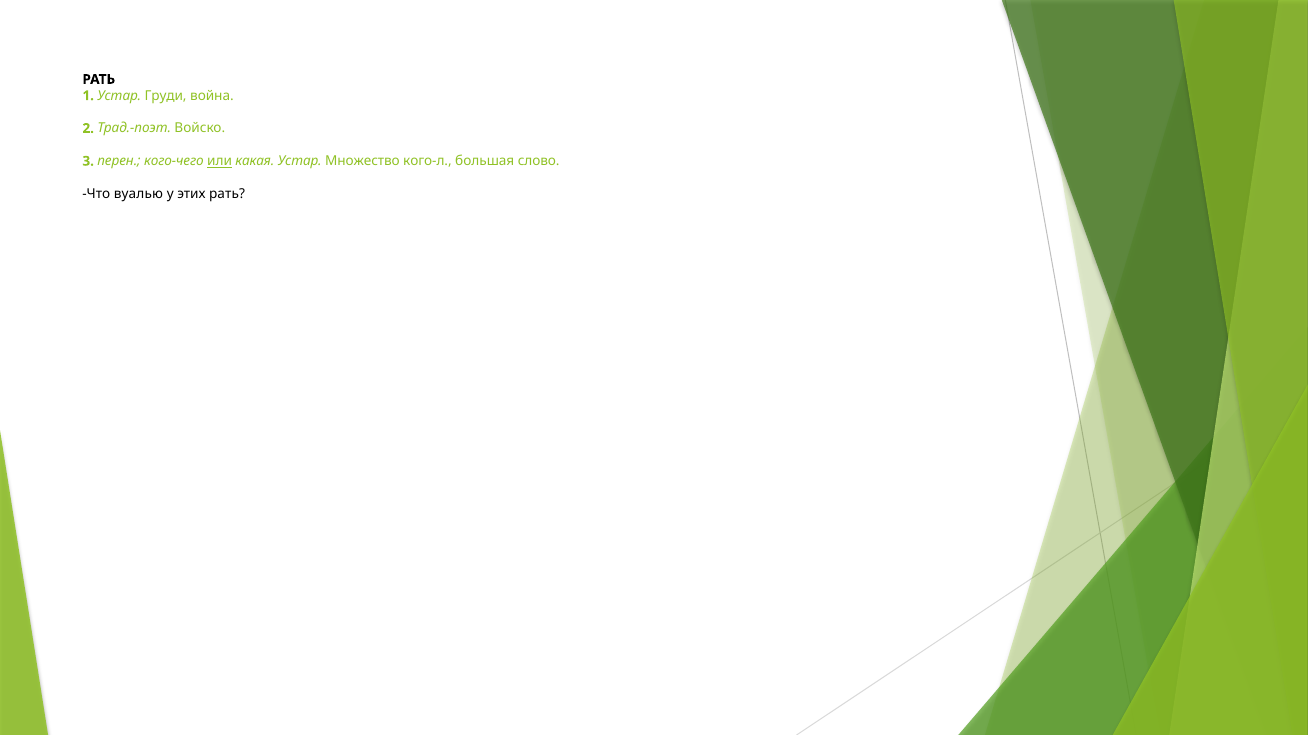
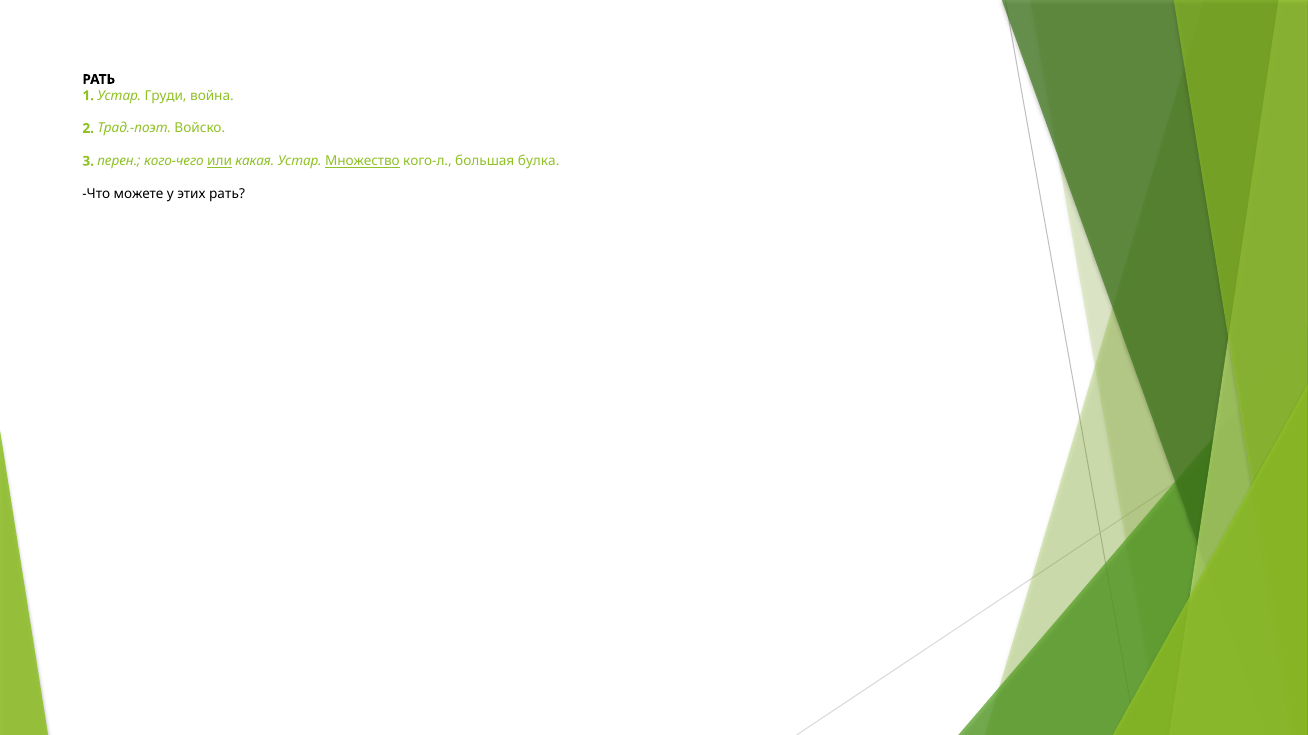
Множество underline: none -> present
слово: слово -> булка
вуалью: вуалью -> можете
